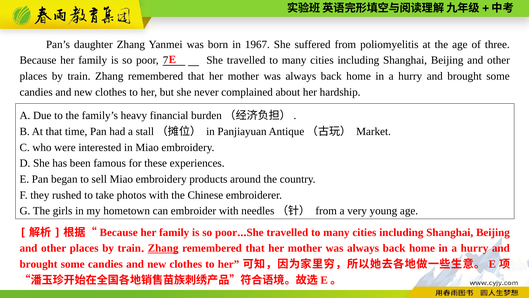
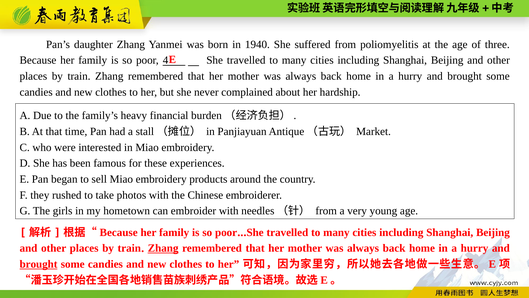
1967: 1967 -> 1940
7: 7 -> 4
brought at (39, 264) underline: none -> present
